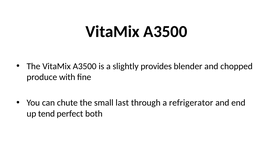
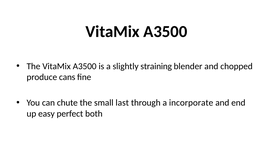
provides: provides -> straining
with: with -> cans
refrigerator: refrigerator -> incorporate
tend: tend -> easy
